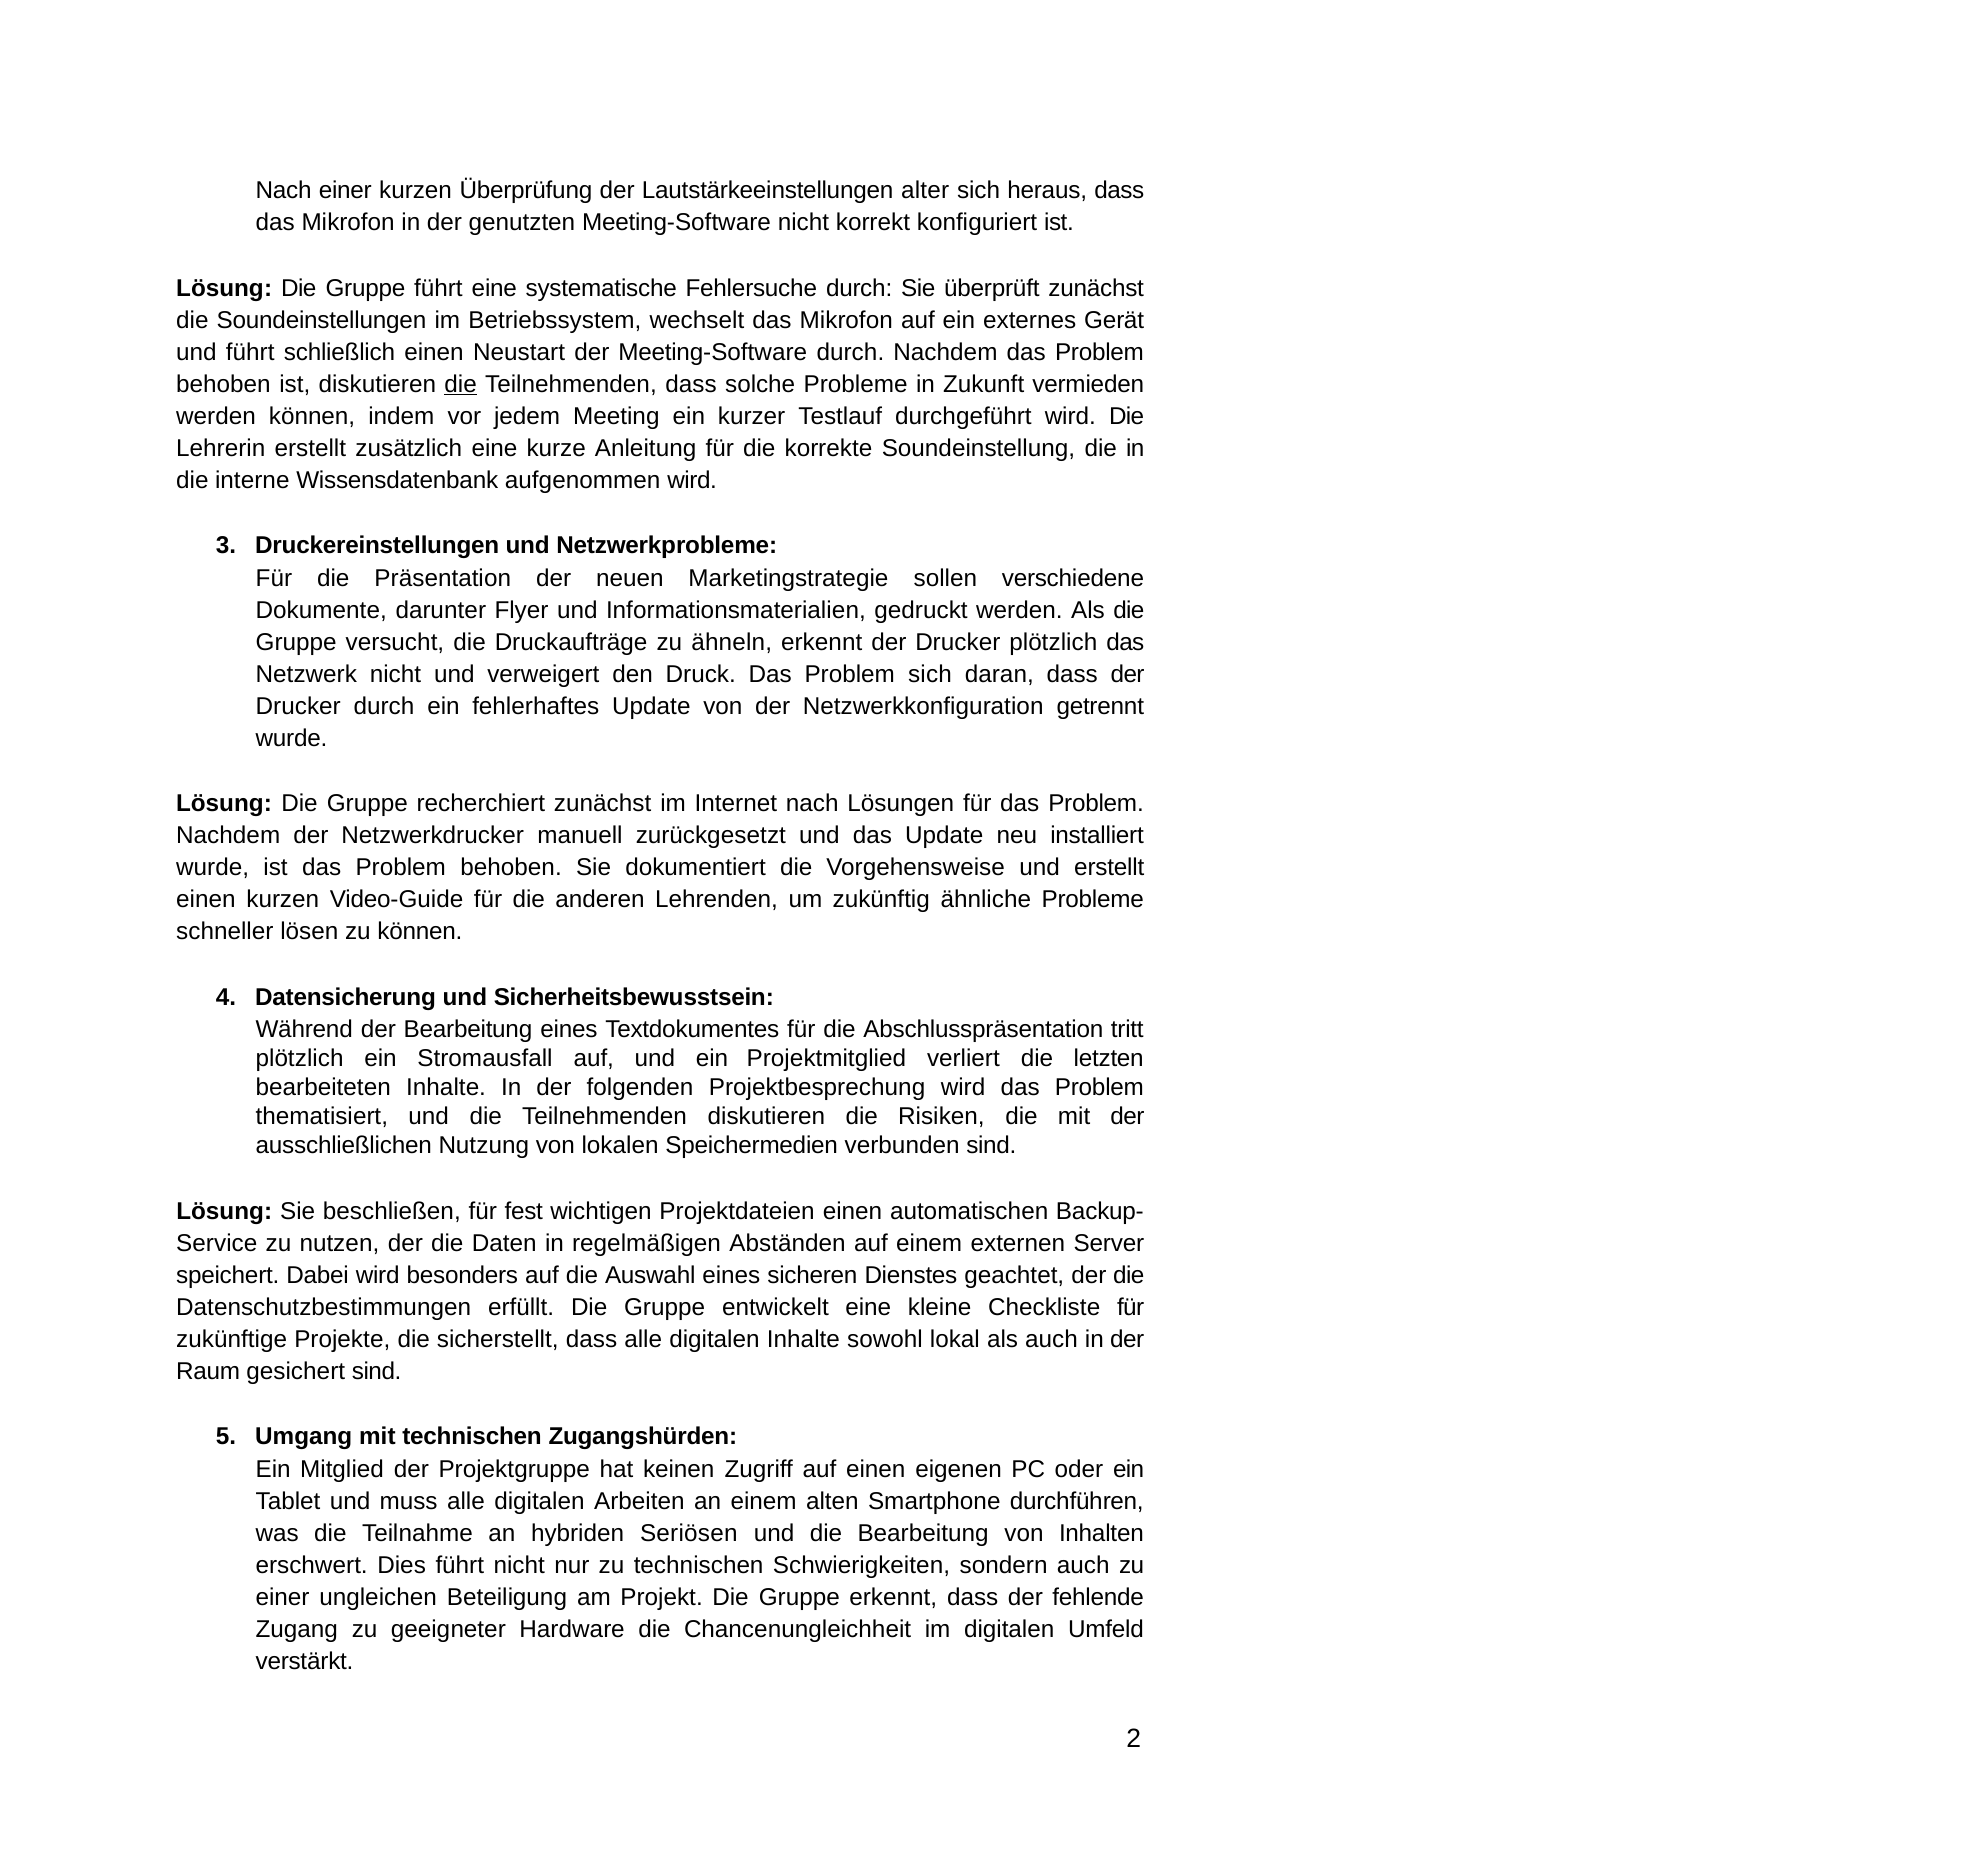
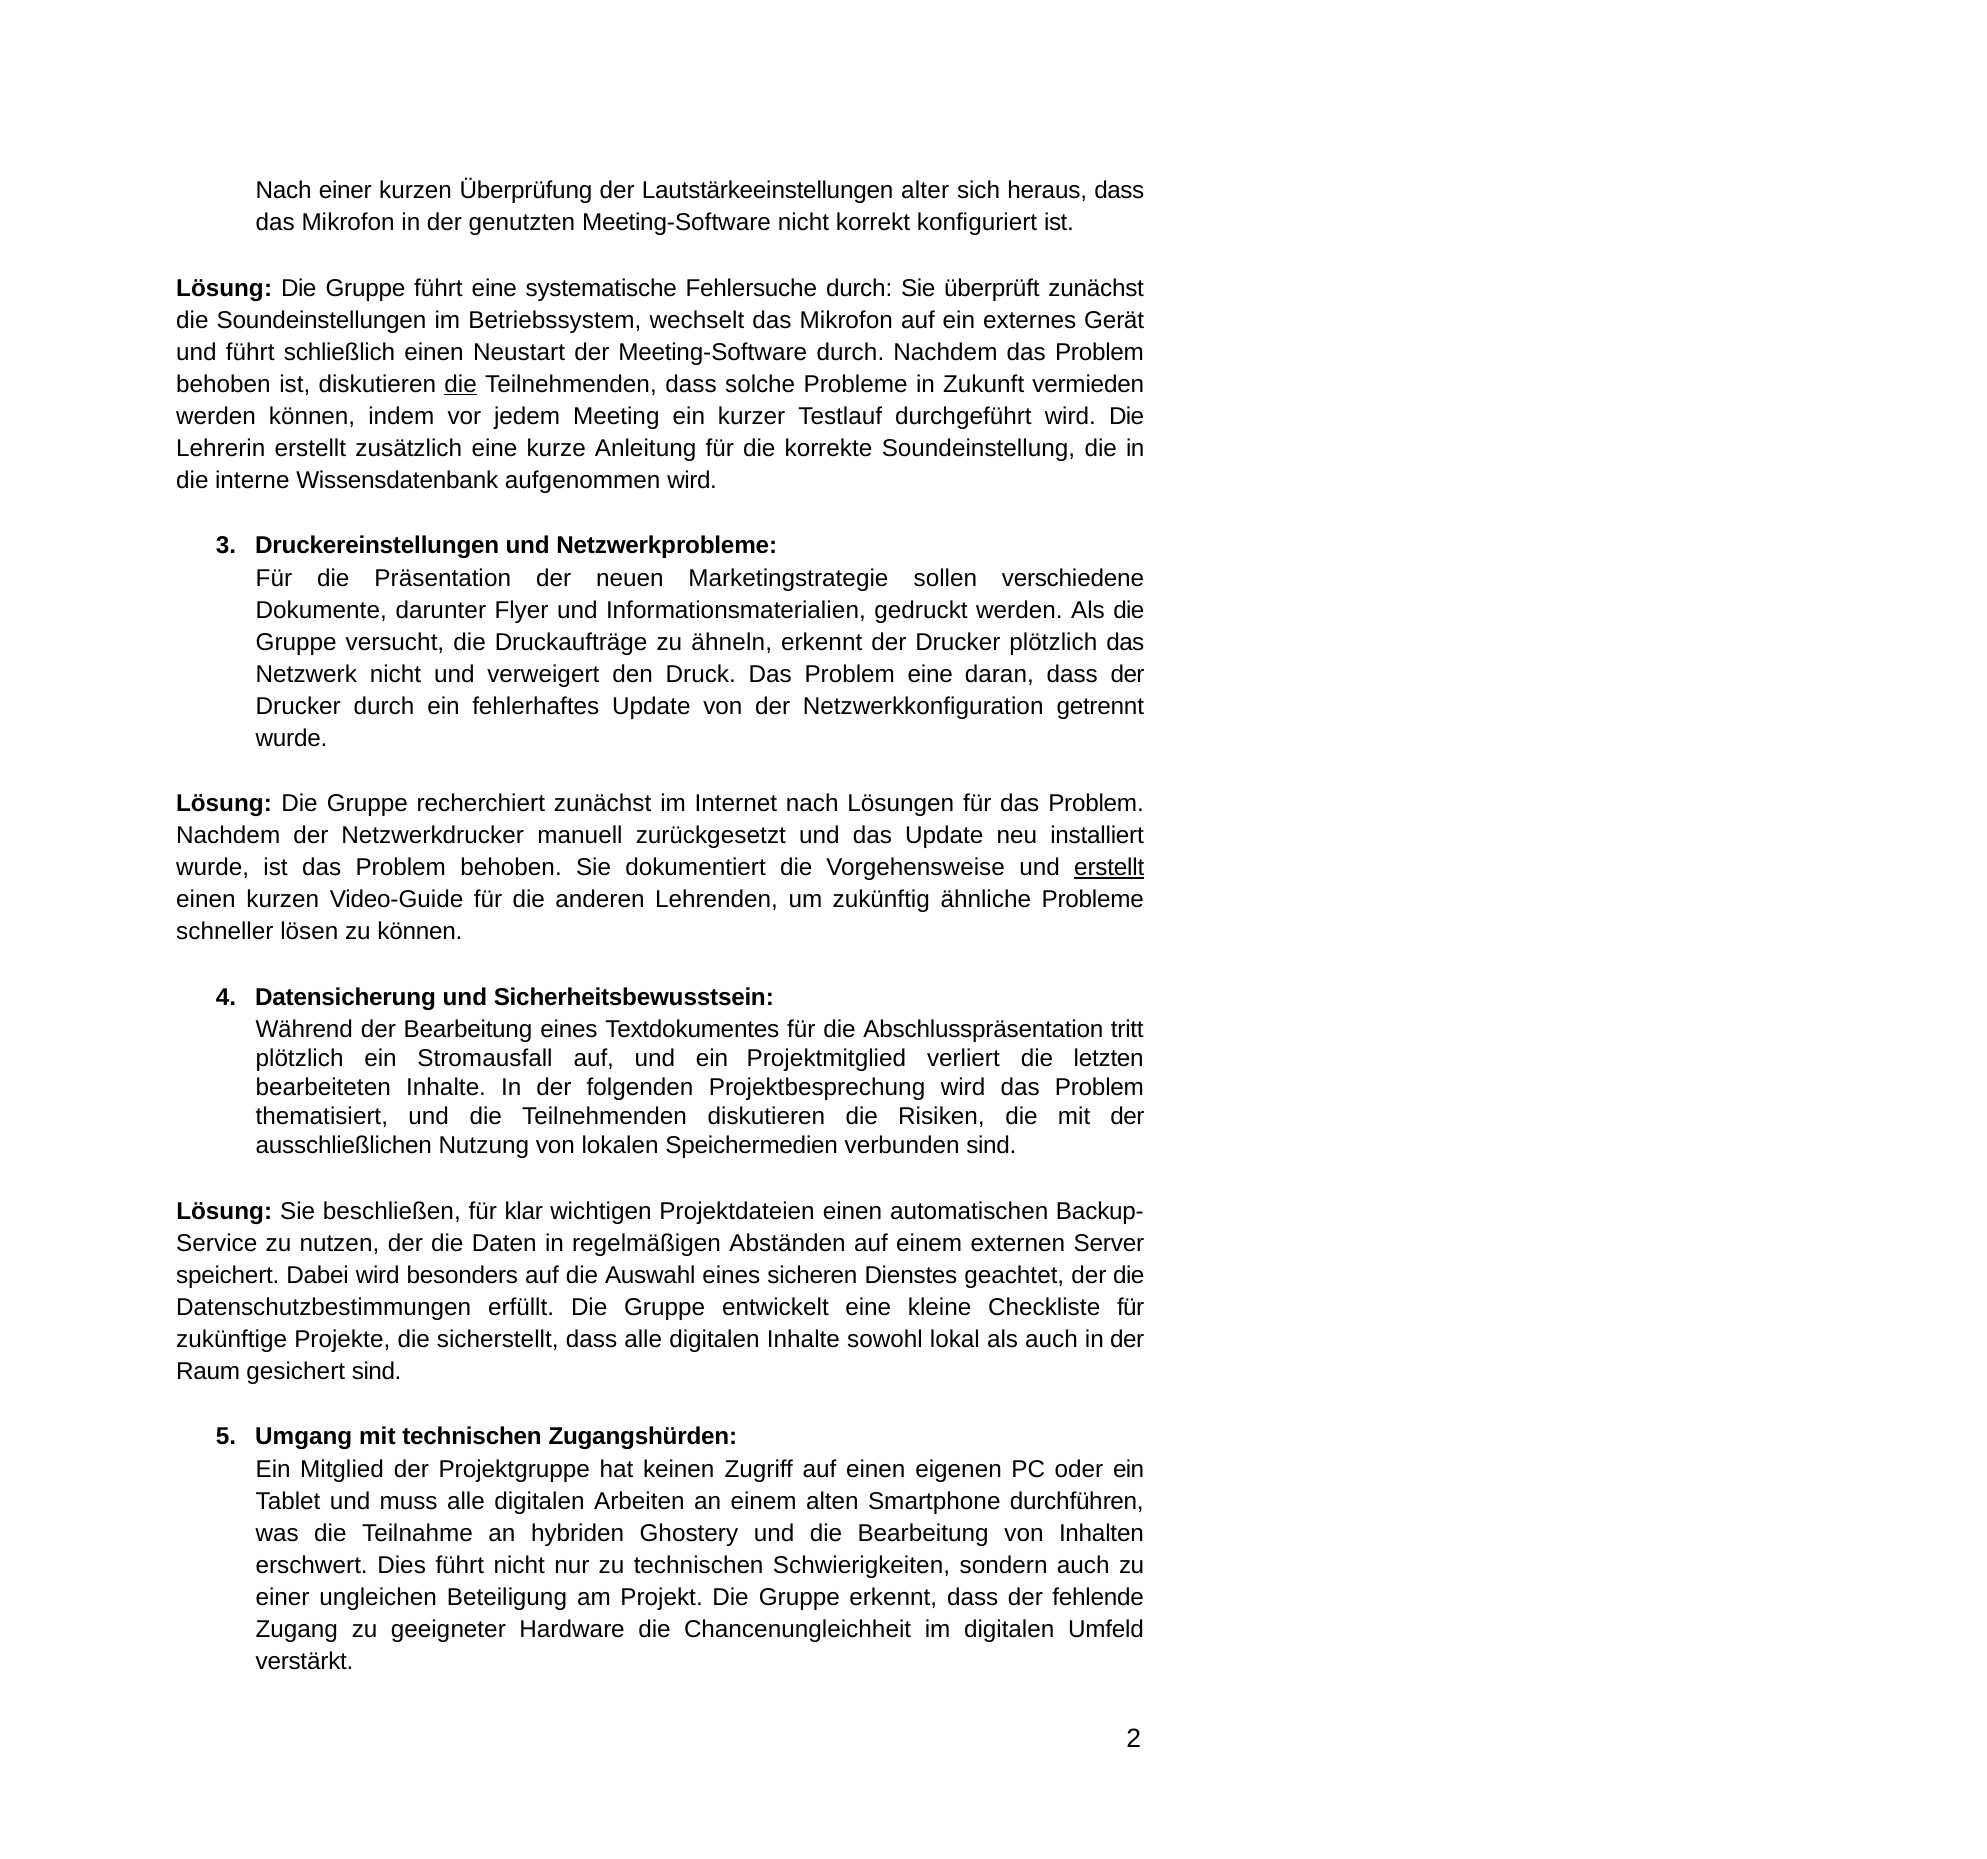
Problem sich: sich -> eine
erstellt at (1109, 868) underline: none -> present
fest: fest -> klar
Seriösen: Seriösen -> Ghostery
